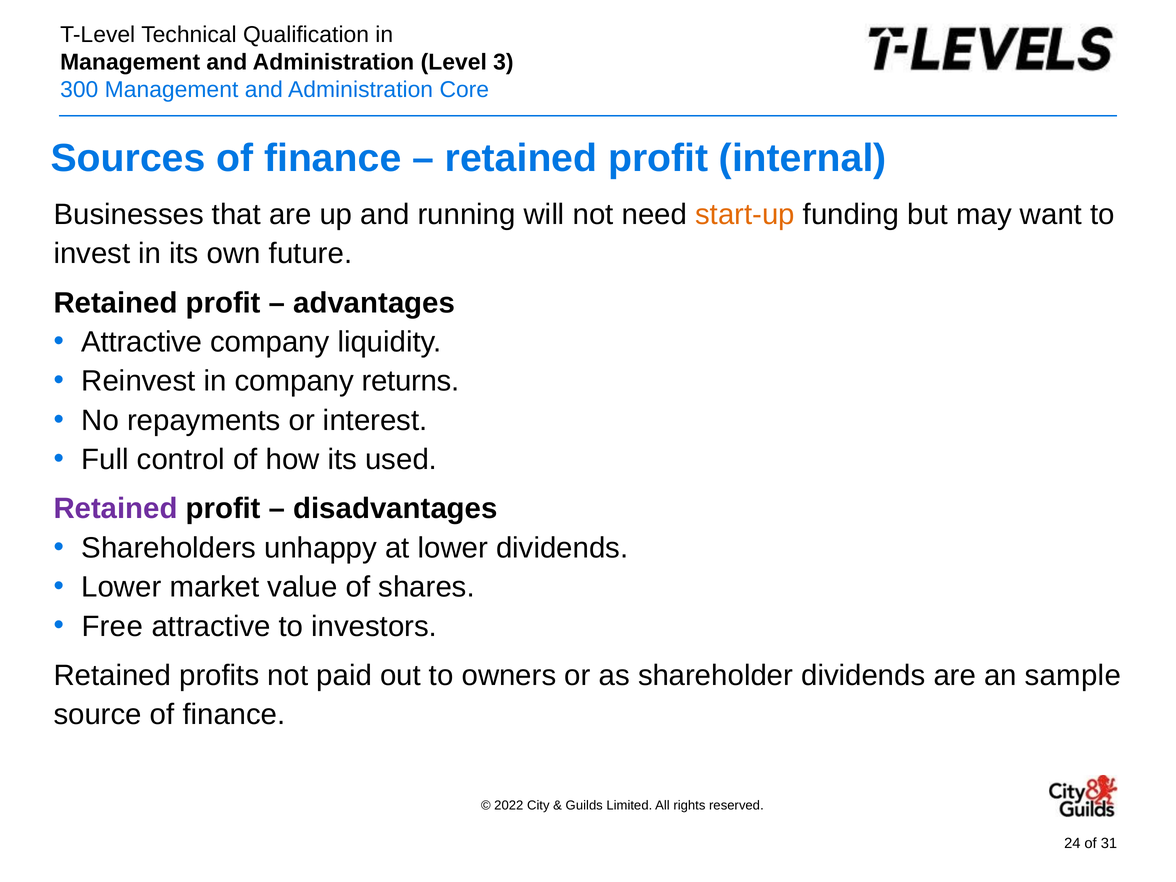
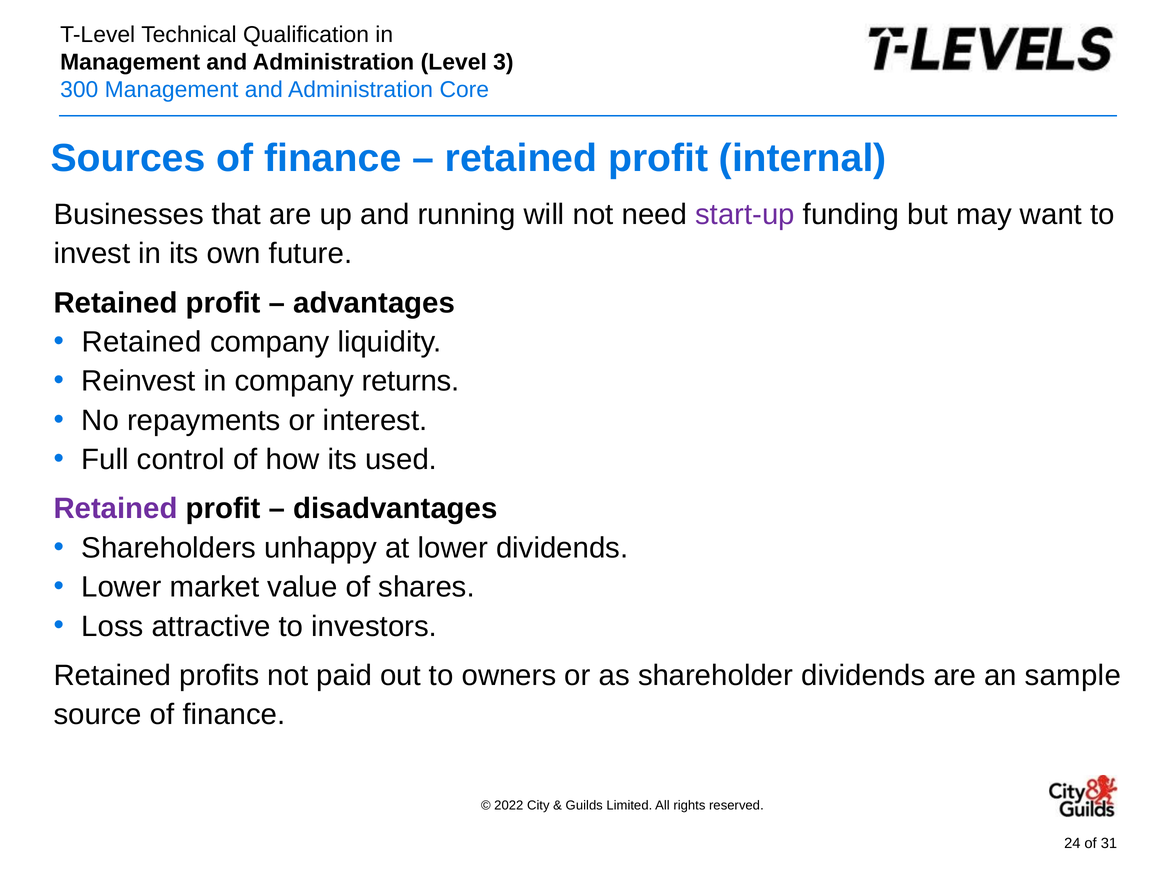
start-up colour: orange -> purple
Attractive at (142, 342): Attractive -> Retained
Free: Free -> Loss
